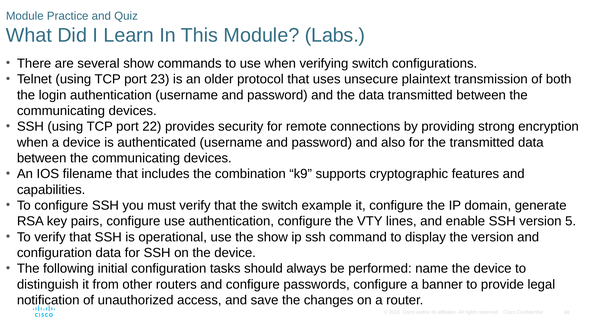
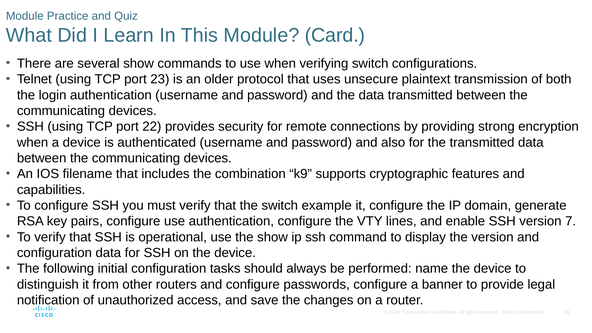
Labs: Labs -> Card
5: 5 -> 7
